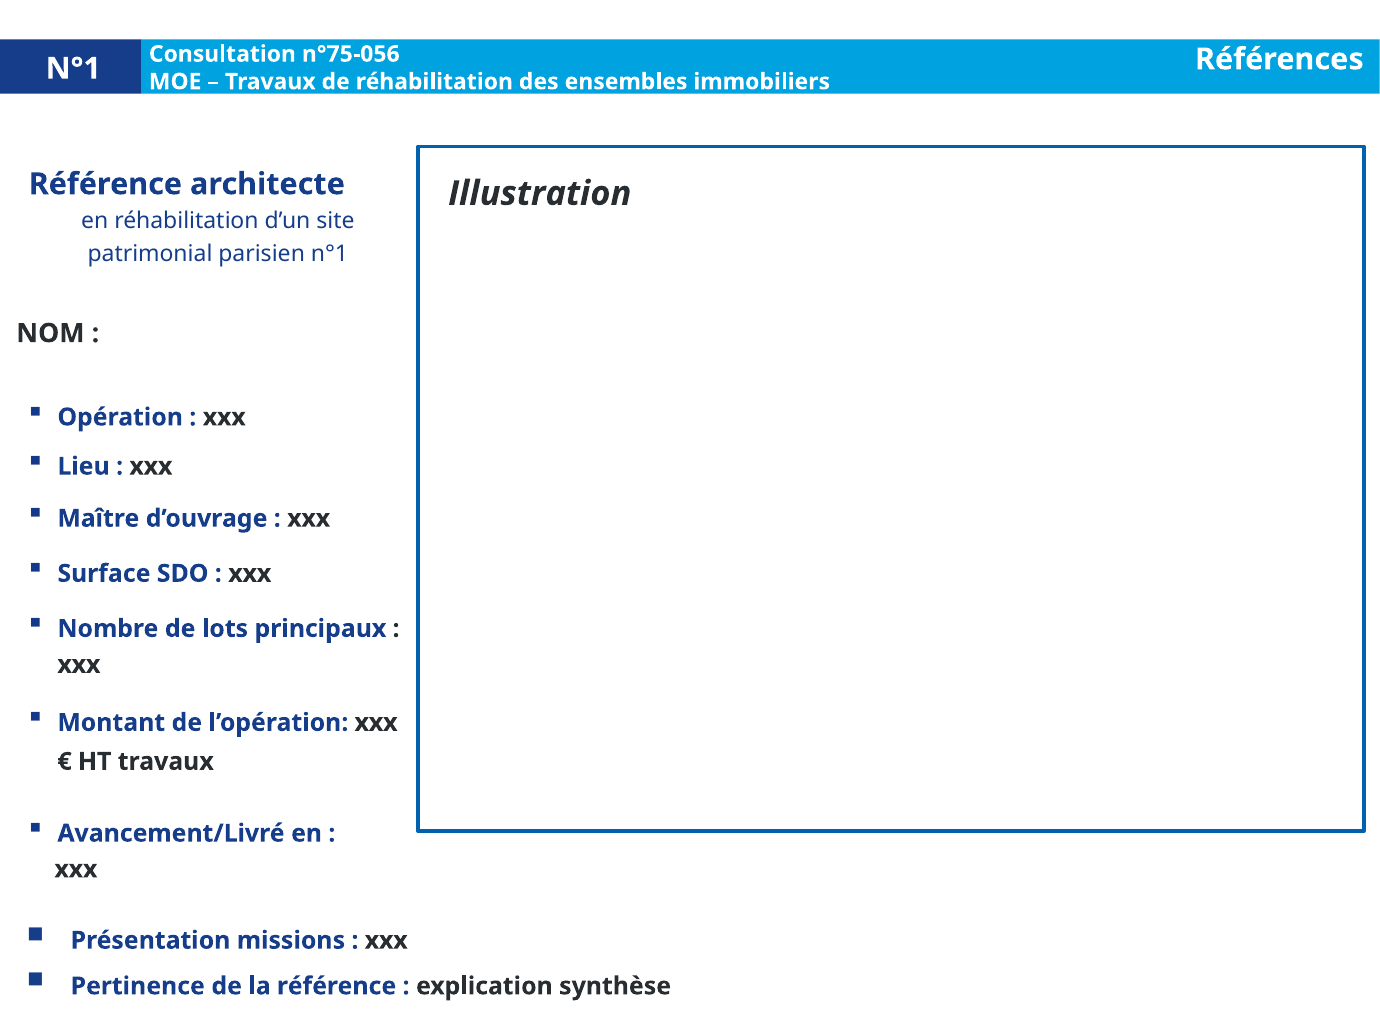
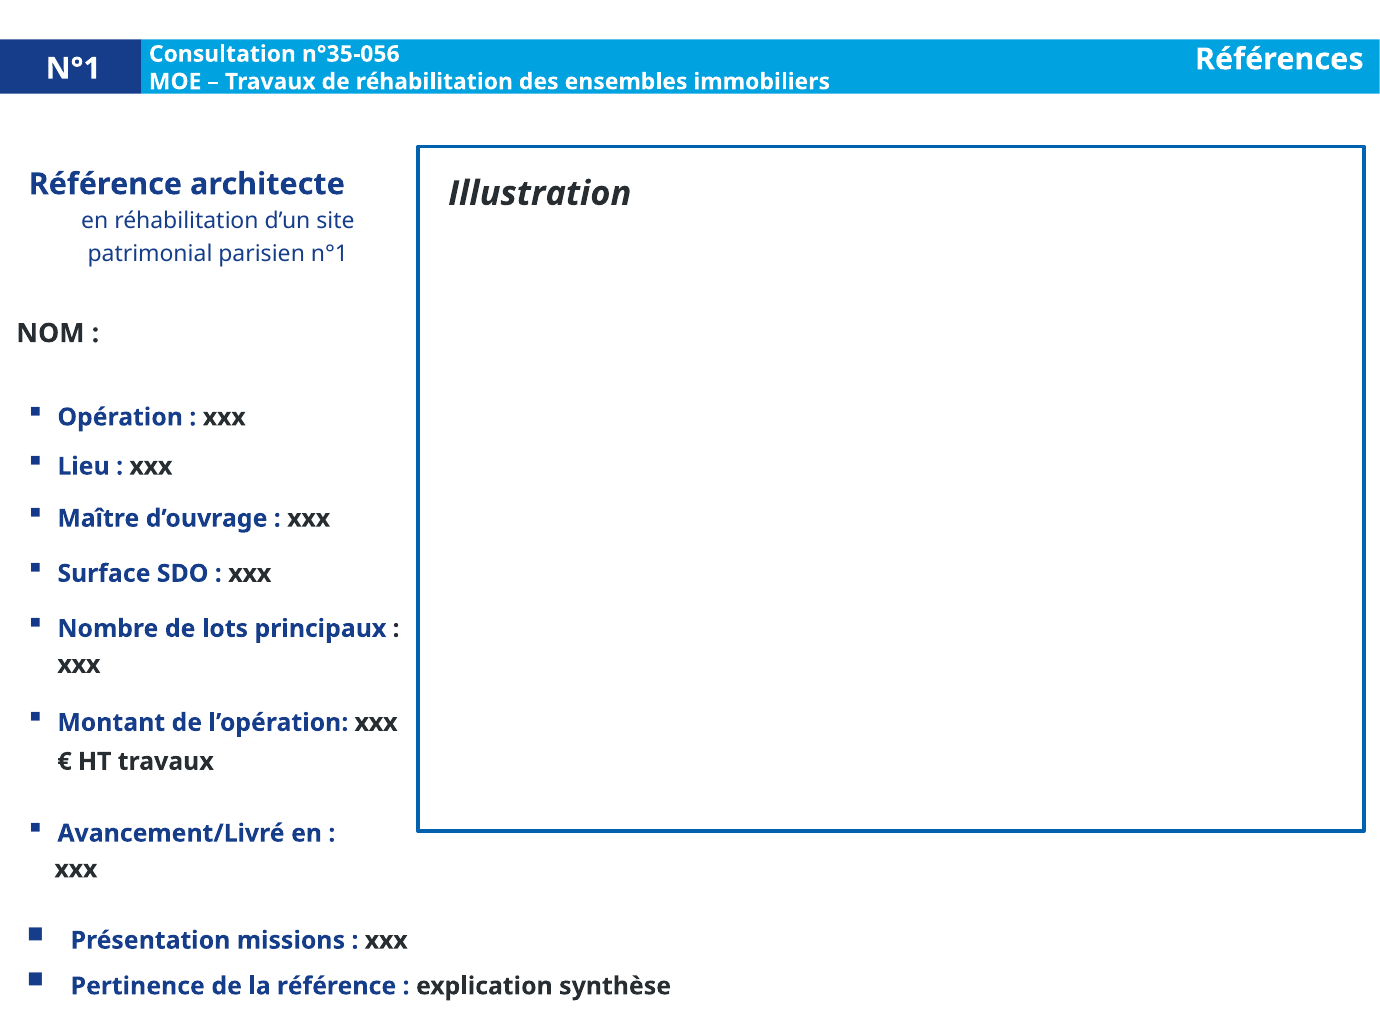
n°75-056: n°75-056 -> n°35-056
